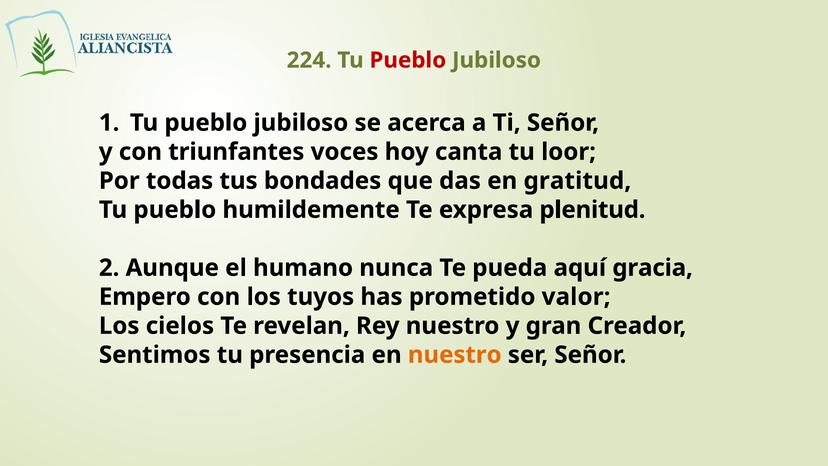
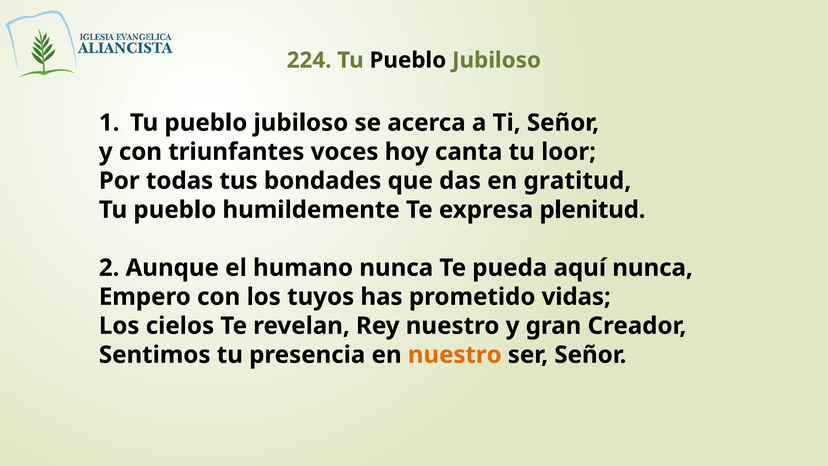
Pueblo at (408, 60) colour: red -> black
aquí gracia: gracia -> nunca
valor: valor -> vidas
